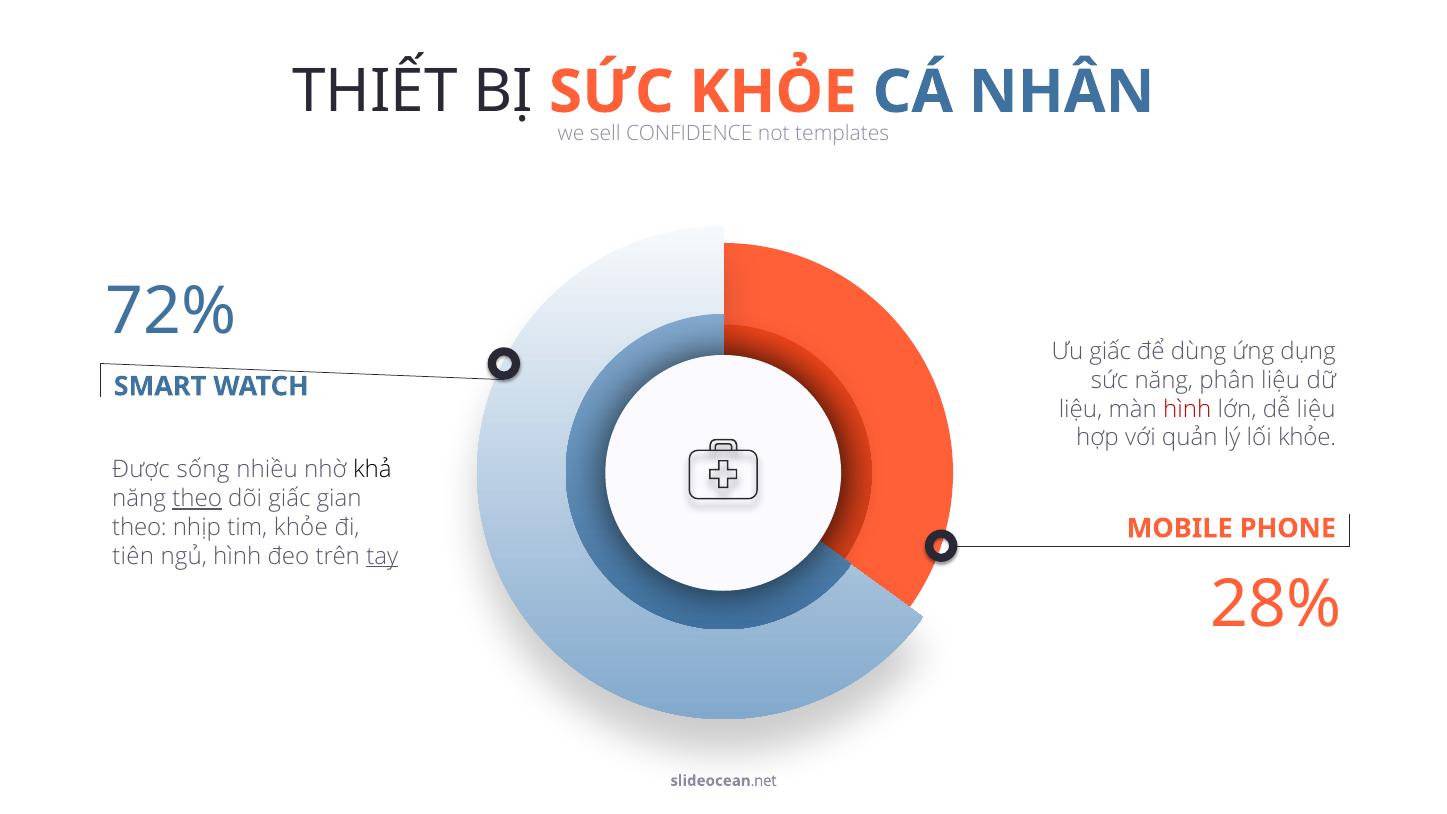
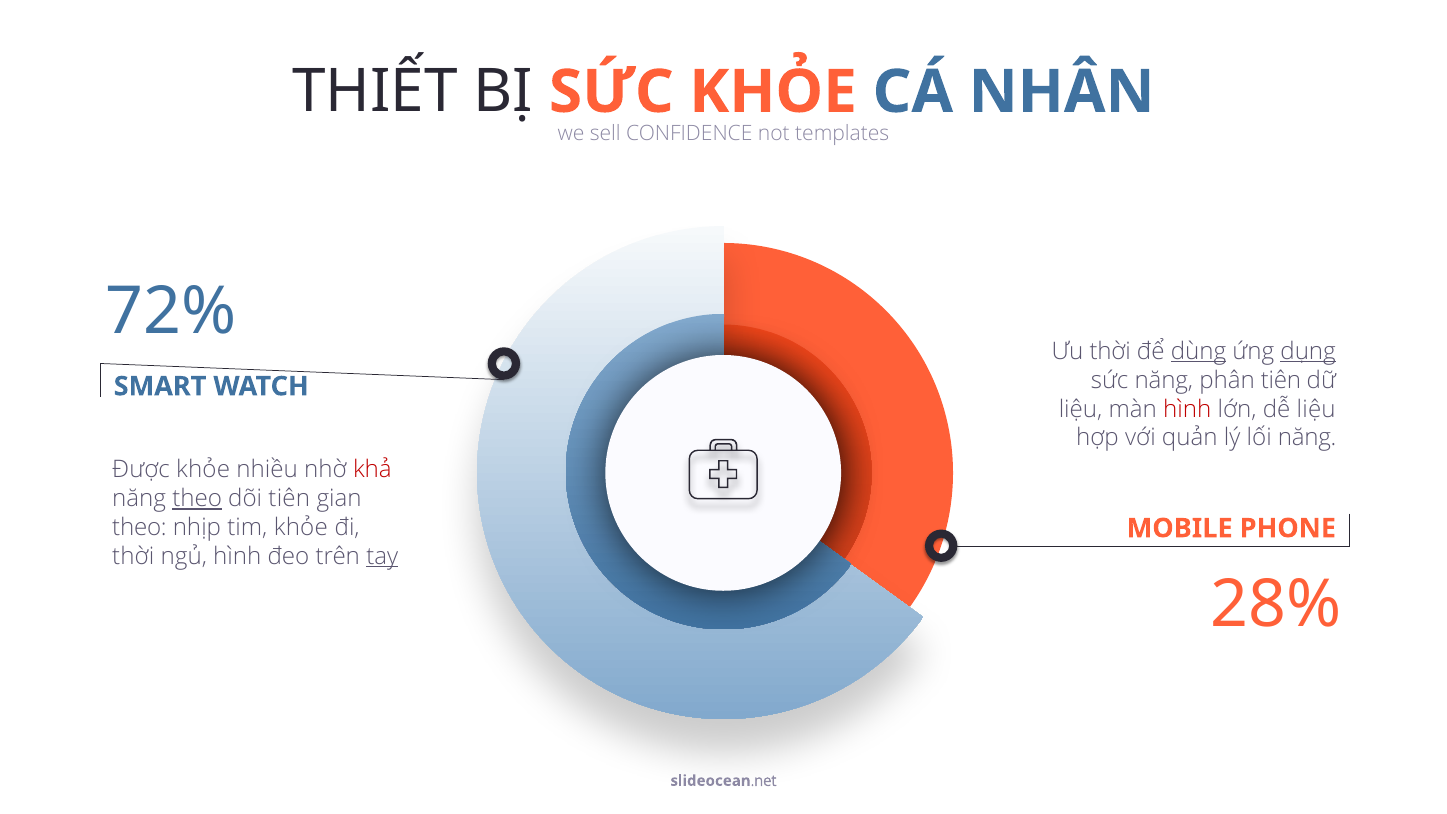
Ưu giấc: giấc -> thời
dùng underline: none -> present
dụng underline: none -> present
phân liệu: liệu -> tiên
lối khỏe: khỏe -> năng
Được sống: sống -> khỏe
khả colour: black -> red
dõi giấc: giấc -> tiên
tiên at (133, 556): tiên -> thời
